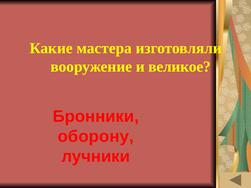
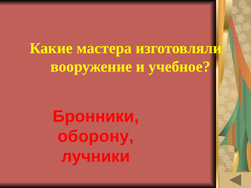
великое: великое -> учебное
